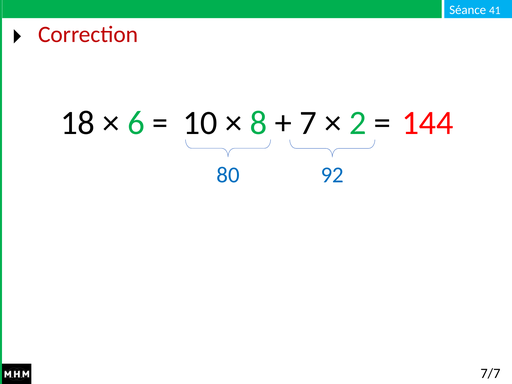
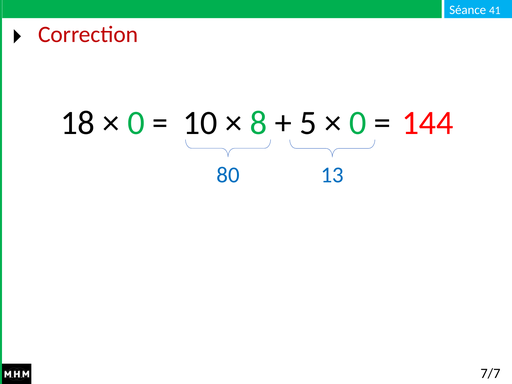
6 at (136, 123): 6 -> 0
7: 7 -> 5
2 at (358, 123): 2 -> 0
92: 92 -> 13
